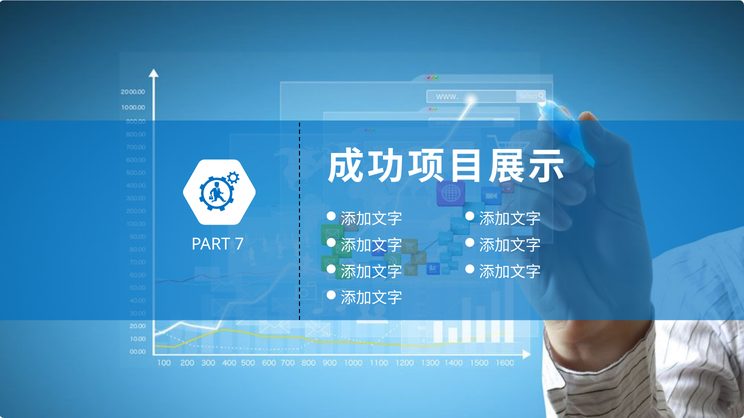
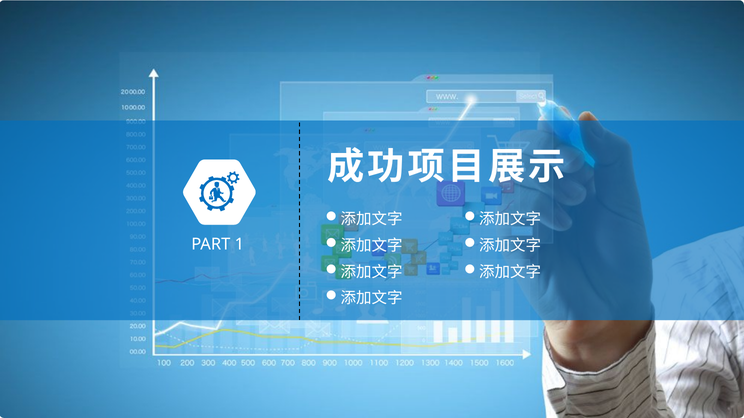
7: 7 -> 1
